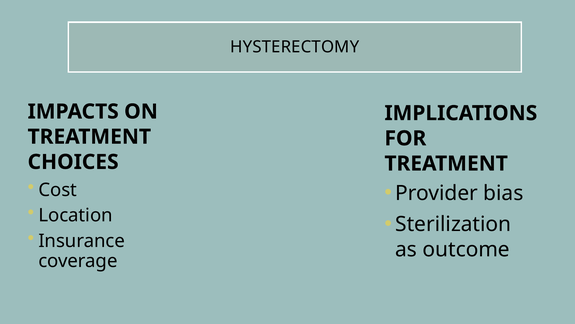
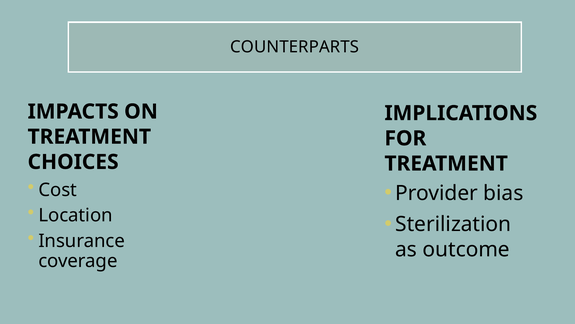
HYSTERECTOMY: HYSTERECTOMY -> COUNTERPARTS
